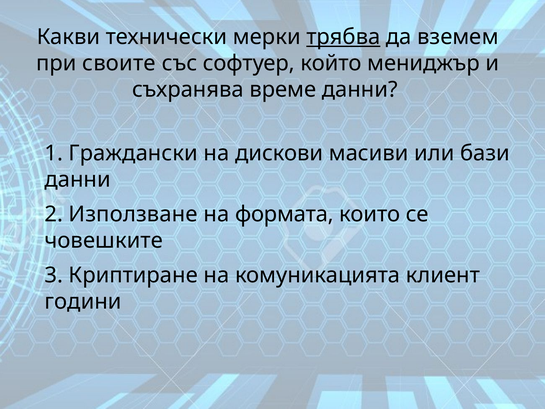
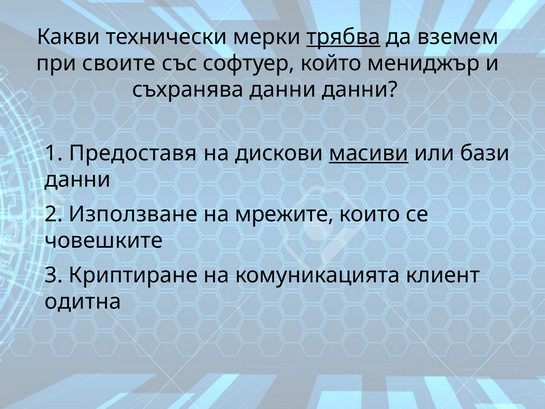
съхранява време: време -> данни
Граждански: Граждански -> Предоставя
масиви underline: none -> present
формата: формата -> мрежите
години: години -> одитна
